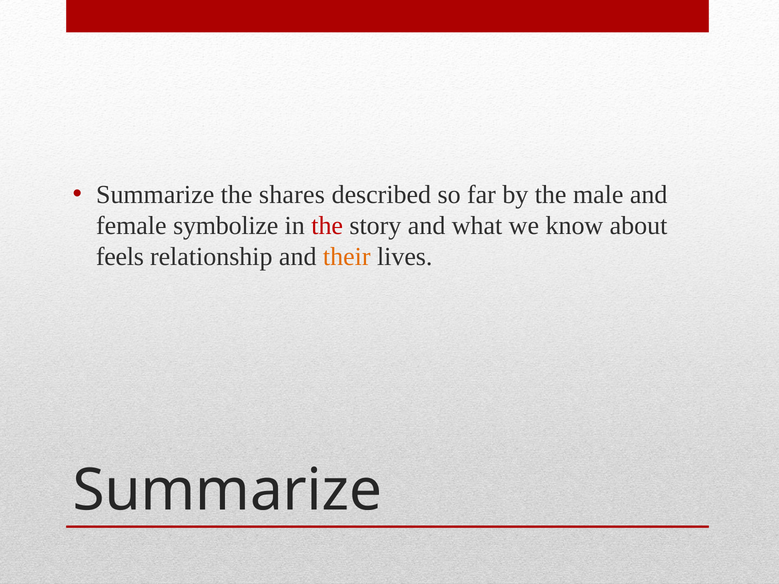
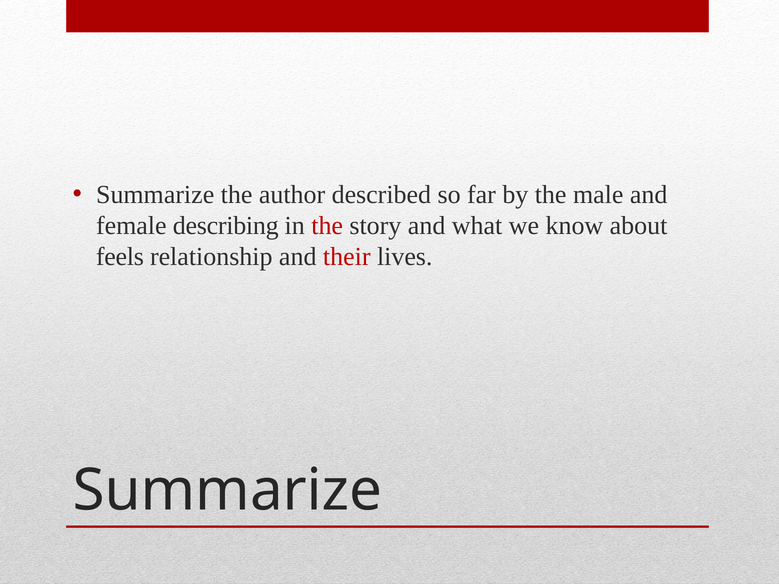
shares: shares -> author
symbolize: symbolize -> describing
their colour: orange -> red
